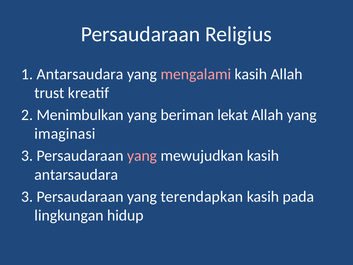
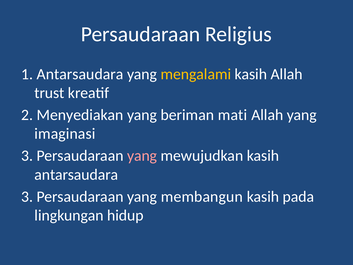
mengalami colour: pink -> yellow
Menimbulkan: Menimbulkan -> Menyediakan
lekat: lekat -> mati
terendapkan: terendapkan -> membangun
